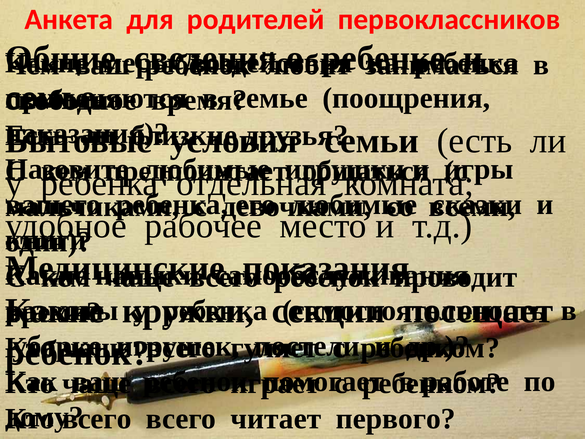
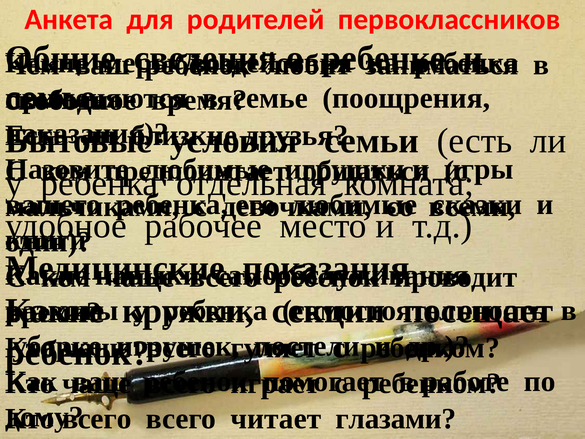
первого: первого -> глазами
